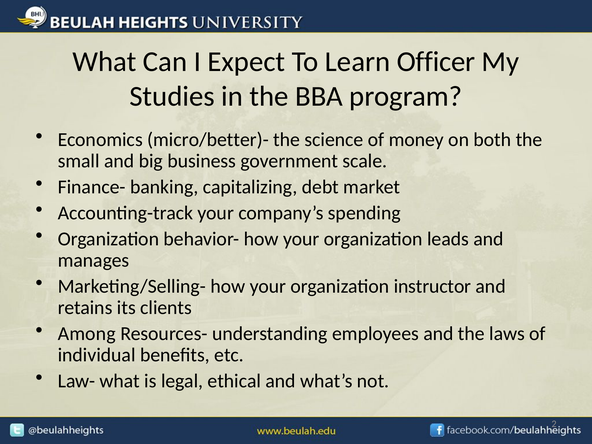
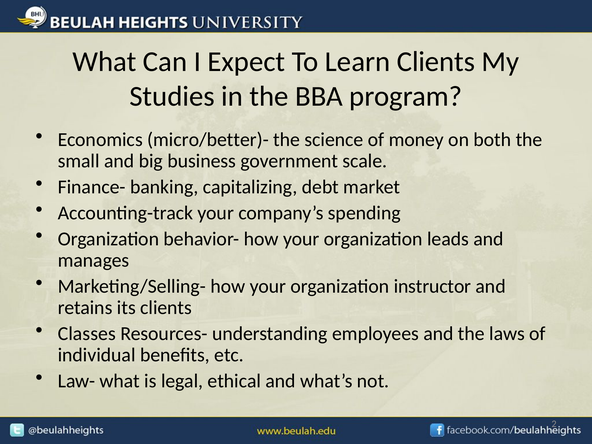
Learn Officer: Officer -> Clients
Among: Among -> Classes
